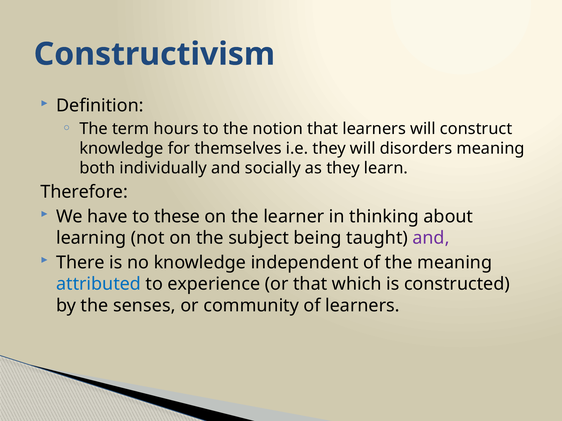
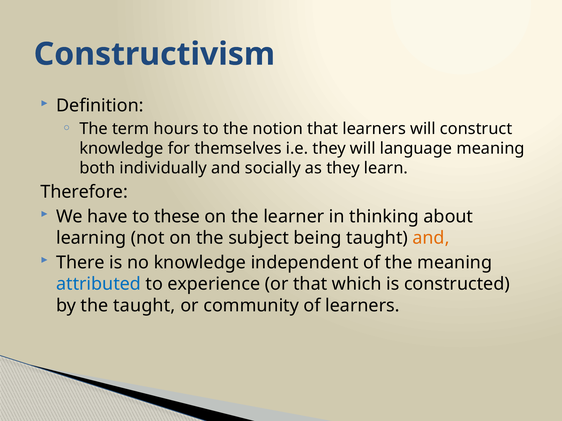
disorders: disorders -> language
and at (431, 238) colour: purple -> orange
the senses: senses -> taught
